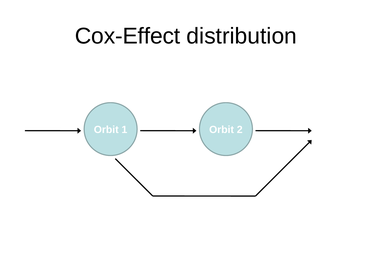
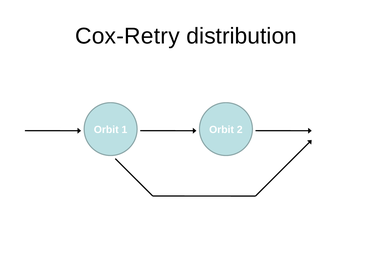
Cox-Effect: Cox-Effect -> Cox-Retry
